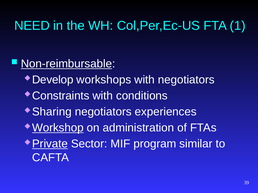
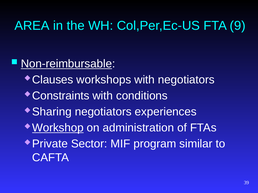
NEED: NEED -> AREA
1: 1 -> 9
Develop: Develop -> Clauses
Private underline: present -> none
